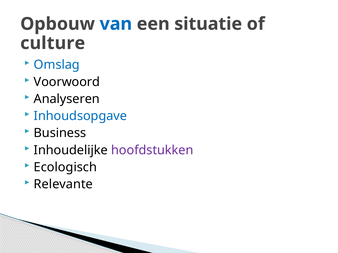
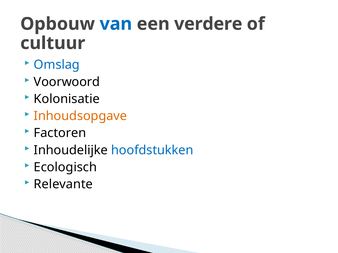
situatie: situatie -> verdere
culture: culture -> cultuur
Analyseren: Analyseren -> Kolonisatie
Inhoudsopgave colour: blue -> orange
Business: Business -> Factoren
hoofdstukken colour: purple -> blue
